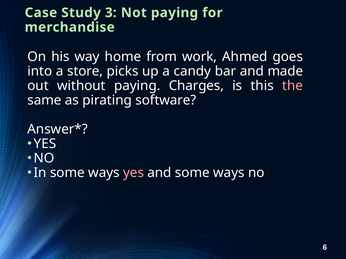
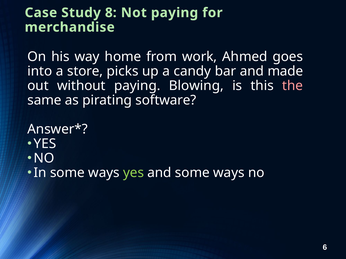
3: 3 -> 8
Charges: Charges -> Blowing
yes at (134, 173) colour: pink -> light green
